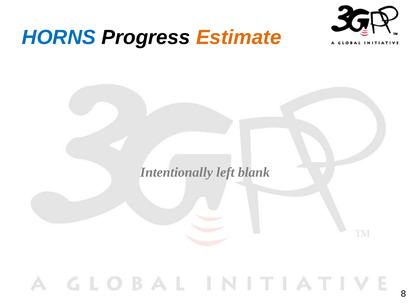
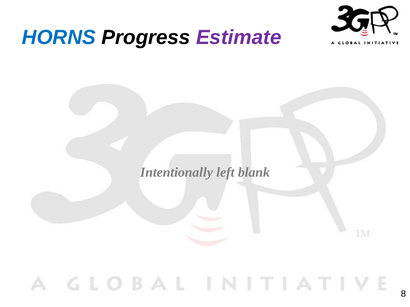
Estimate colour: orange -> purple
